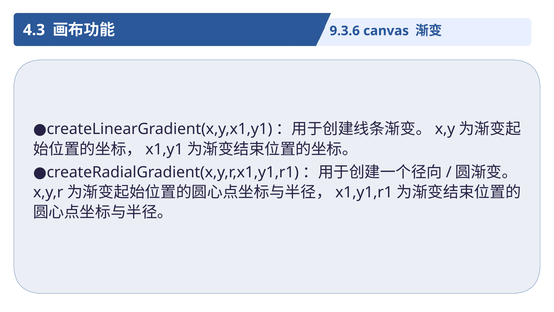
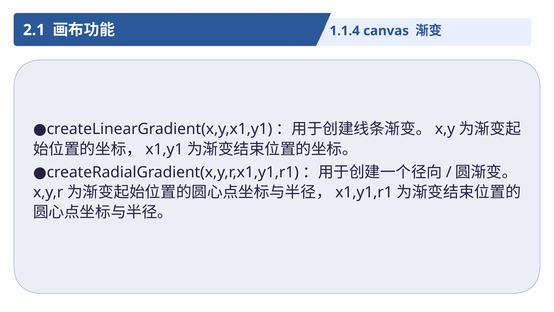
4.3: 4.3 -> 2.1
9.3.6: 9.3.6 -> 1.1.4
